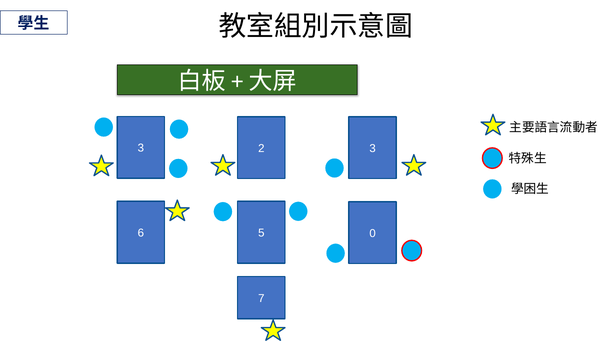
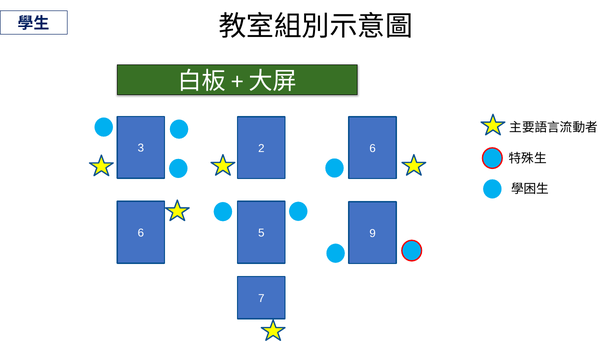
3 3: 3 -> 6
0: 0 -> 9
